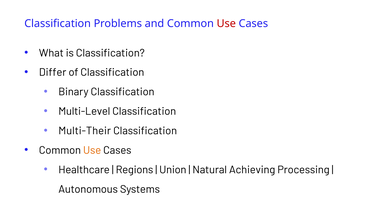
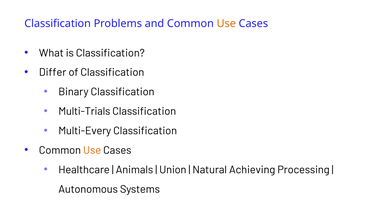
Use at (226, 23) colour: red -> orange
Multi-Level: Multi-Level -> Multi-Trials
Multi-Their: Multi-Their -> Multi-Every
Regions: Regions -> Animals
